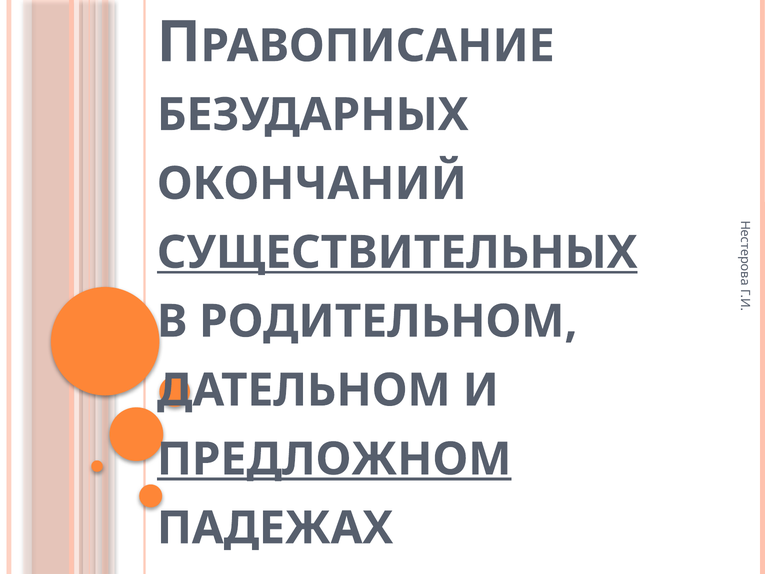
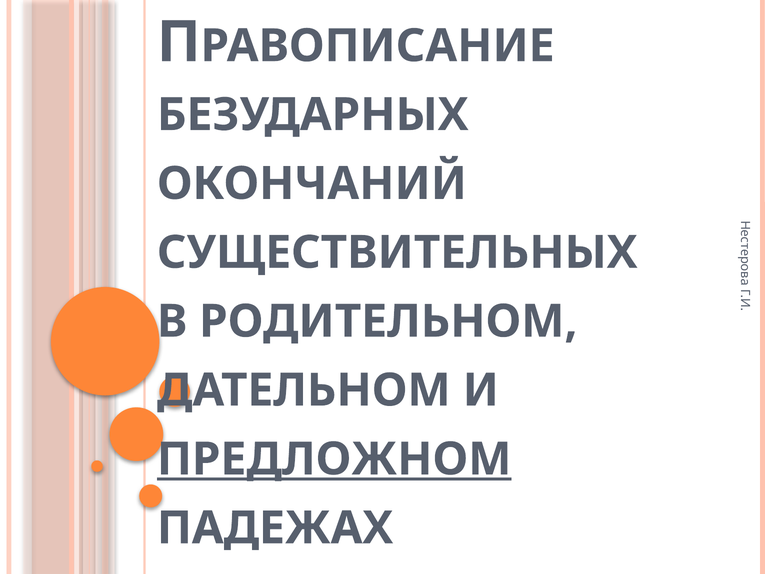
СУЩЕСТВИТЕЛЬНЫХ underline: present -> none
